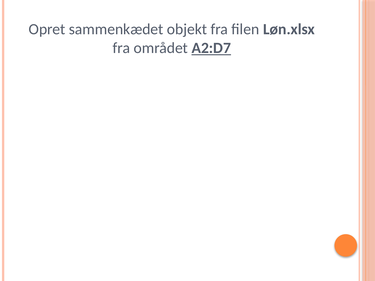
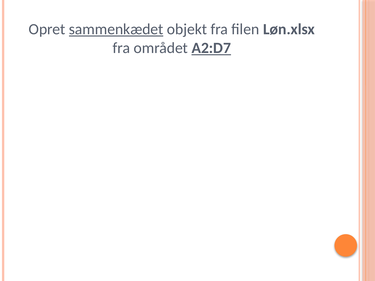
sammenkædet underline: none -> present
